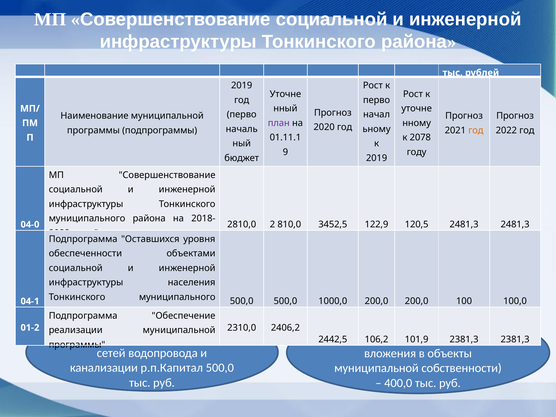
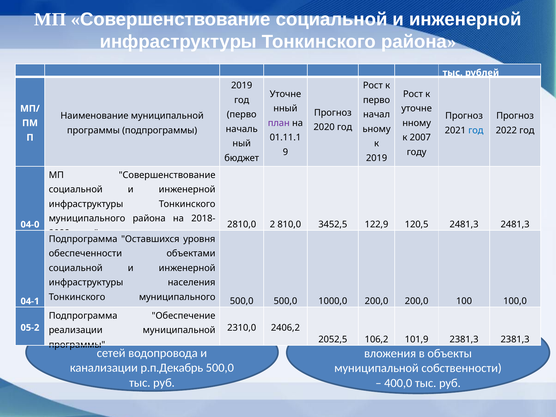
год at (476, 130) colour: orange -> blue
2078: 2078 -> 2007
01-2: 01-2 -> 05-2
2442,5: 2442,5 -> 2052,5
р.п.Капитал: р.п.Капитал -> р.п.Декабрь
